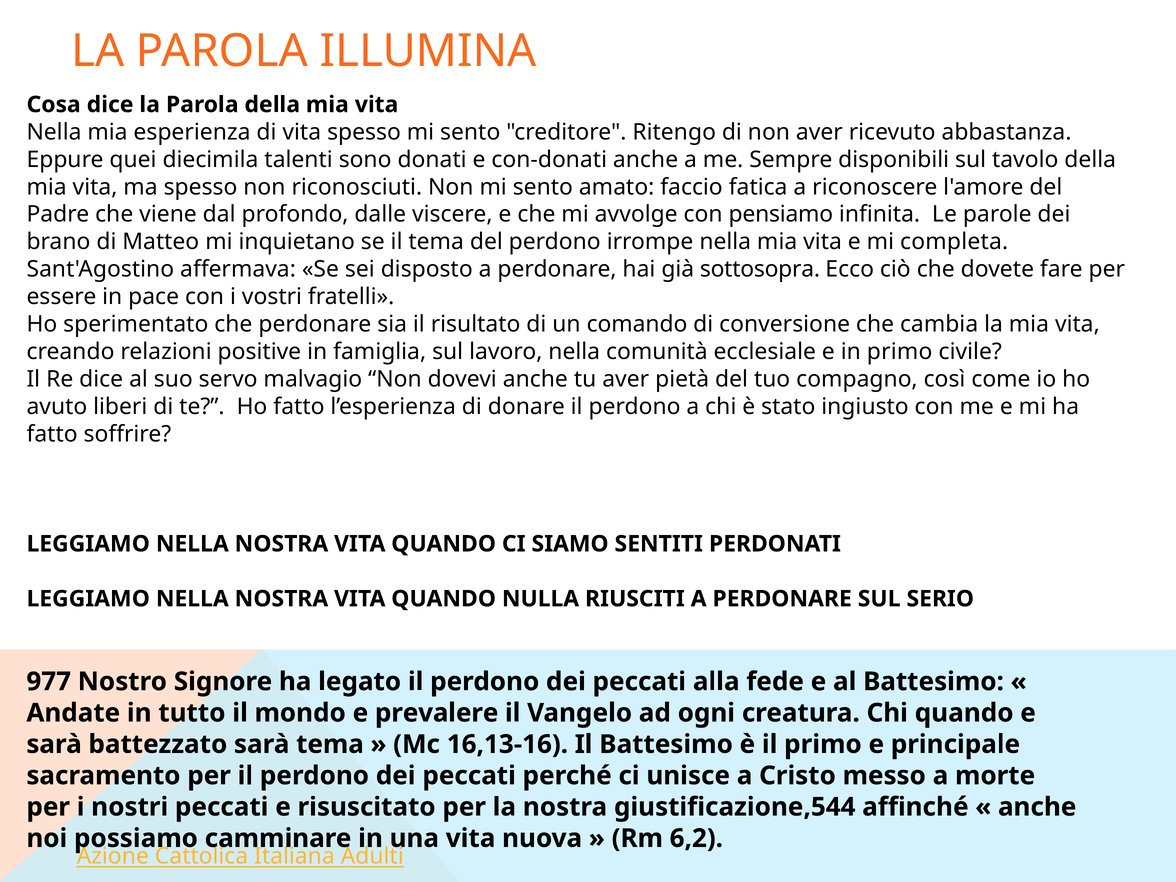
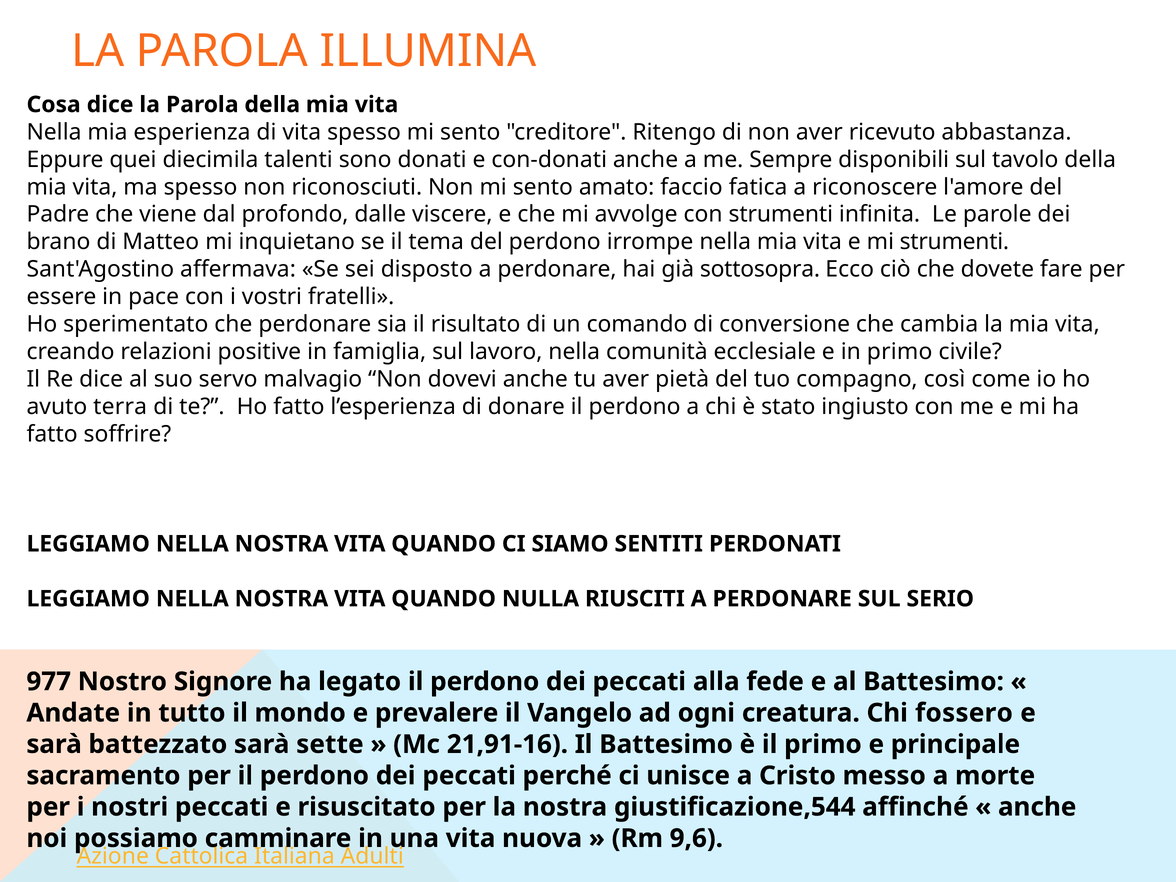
con pensiamo: pensiamo -> strumenti
mi completa: completa -> strumenti
liberi: liberi -> terra
Chi quando: quando -> fossero
sarà tema: tema -> sette
16,13-16: 16,13-16 -> 21,91-16
6,2: 6,2 -> 9,6
